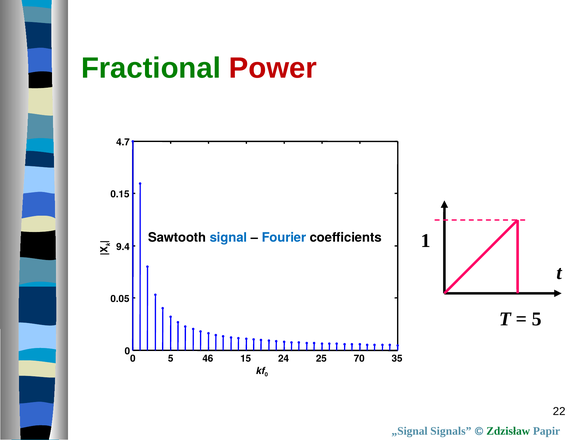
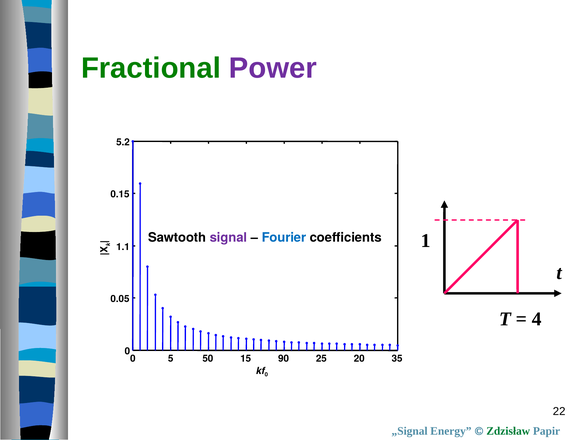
Power colour: red -> purple
4.7: 4.7 -> 5.2
signal colour: blue -> purple
9.4: 9.4 -> 1.1
5 at (537, 319): 5 -> 4
46: 46 -> 50
24: 24 -> 90
70: 70 -> 20
Signals: Signals -> Energy
